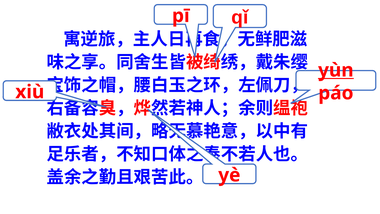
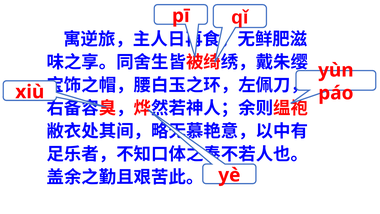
yùn underline: present -> none
